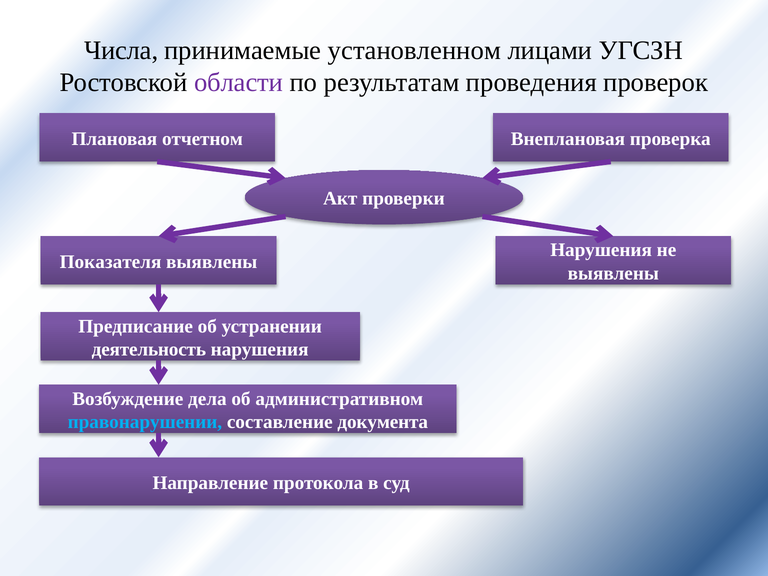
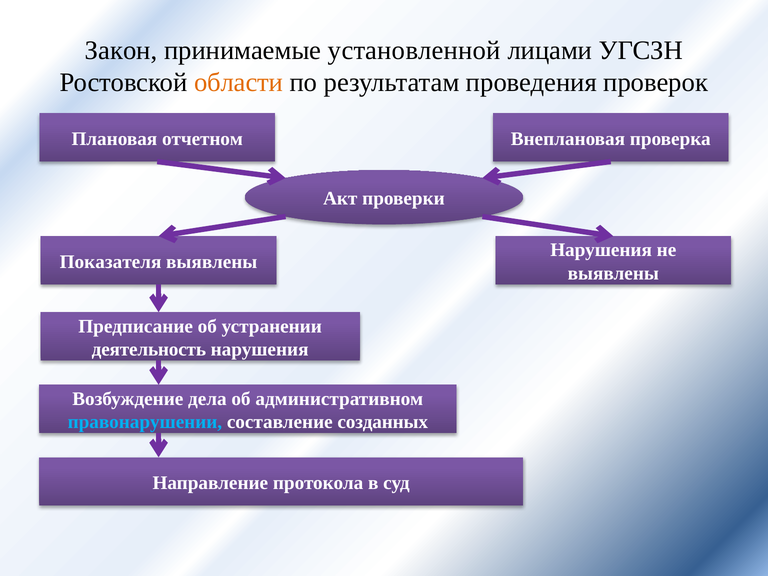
Числа: Числа -> Закон
установленном: установленном -> установленной
области colour: purple -> orange
документа: документа -> созданных
